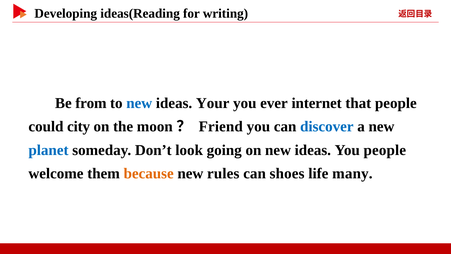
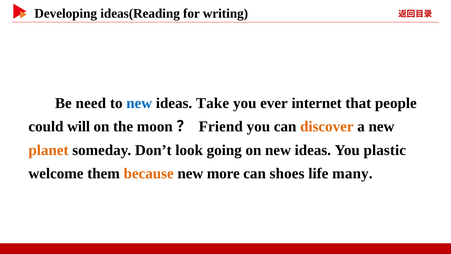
from: from -> need
Your: Your -> Take
city: city -> will
discover colour: blue -> orange
planet colour: blue -> orange
You people: people -> plastic
rules: rules -> more
